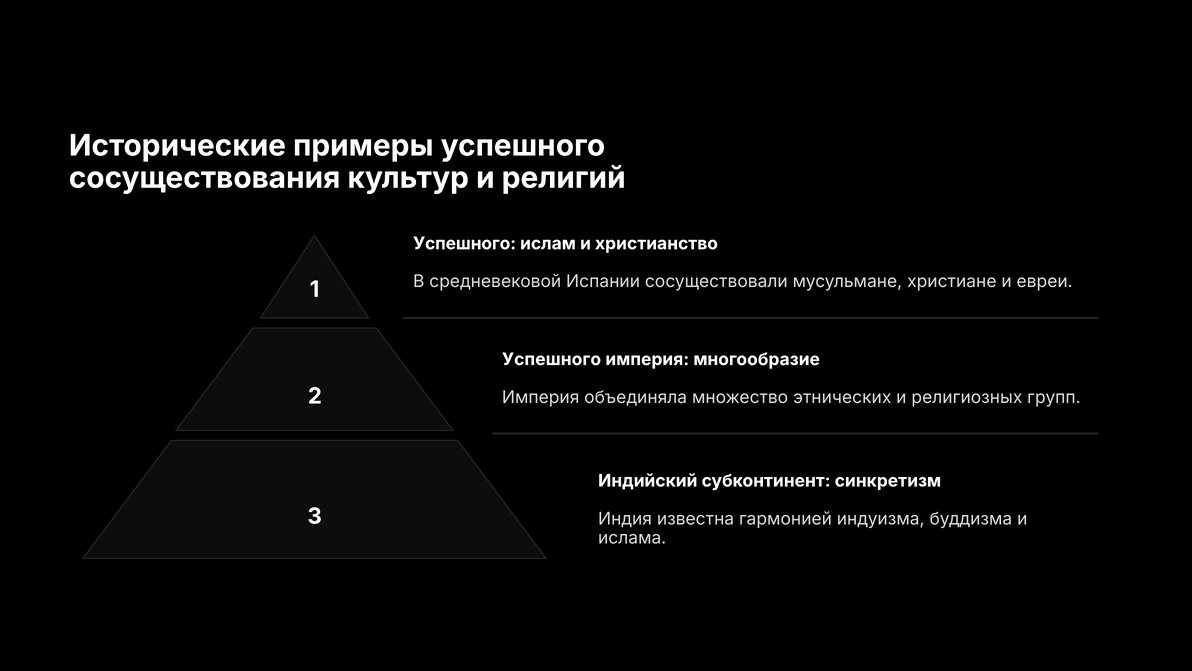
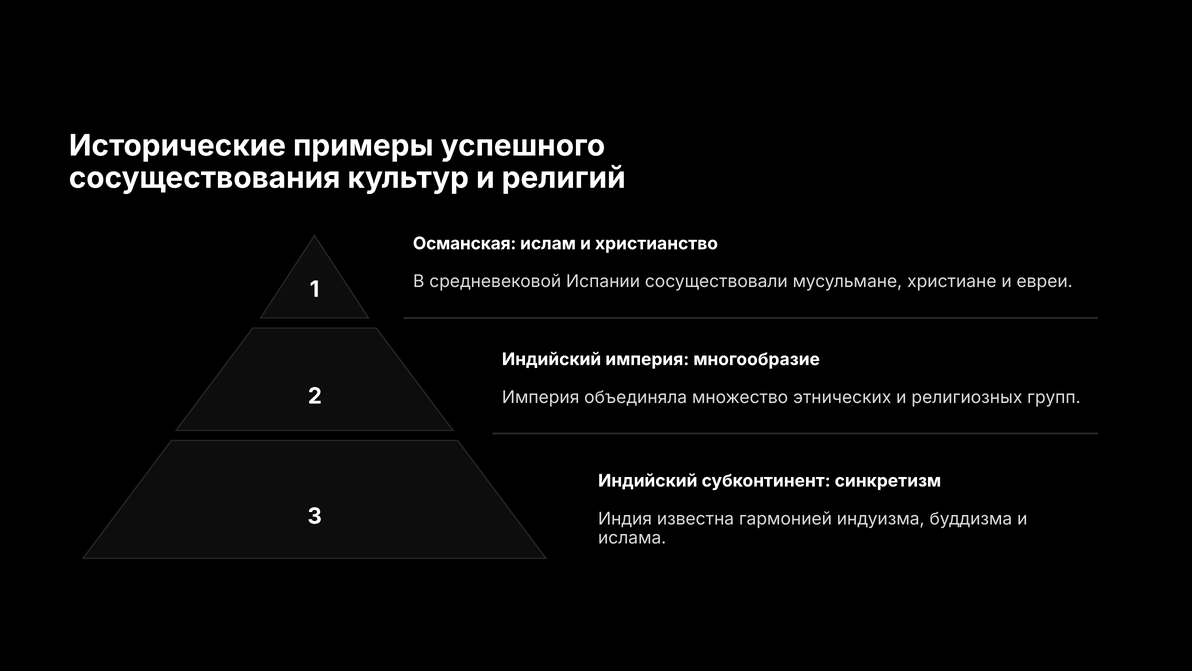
Успешного at (465, 243): Успешного -> Османская
Успешного at (552, 359): Успешного -> Индийский
